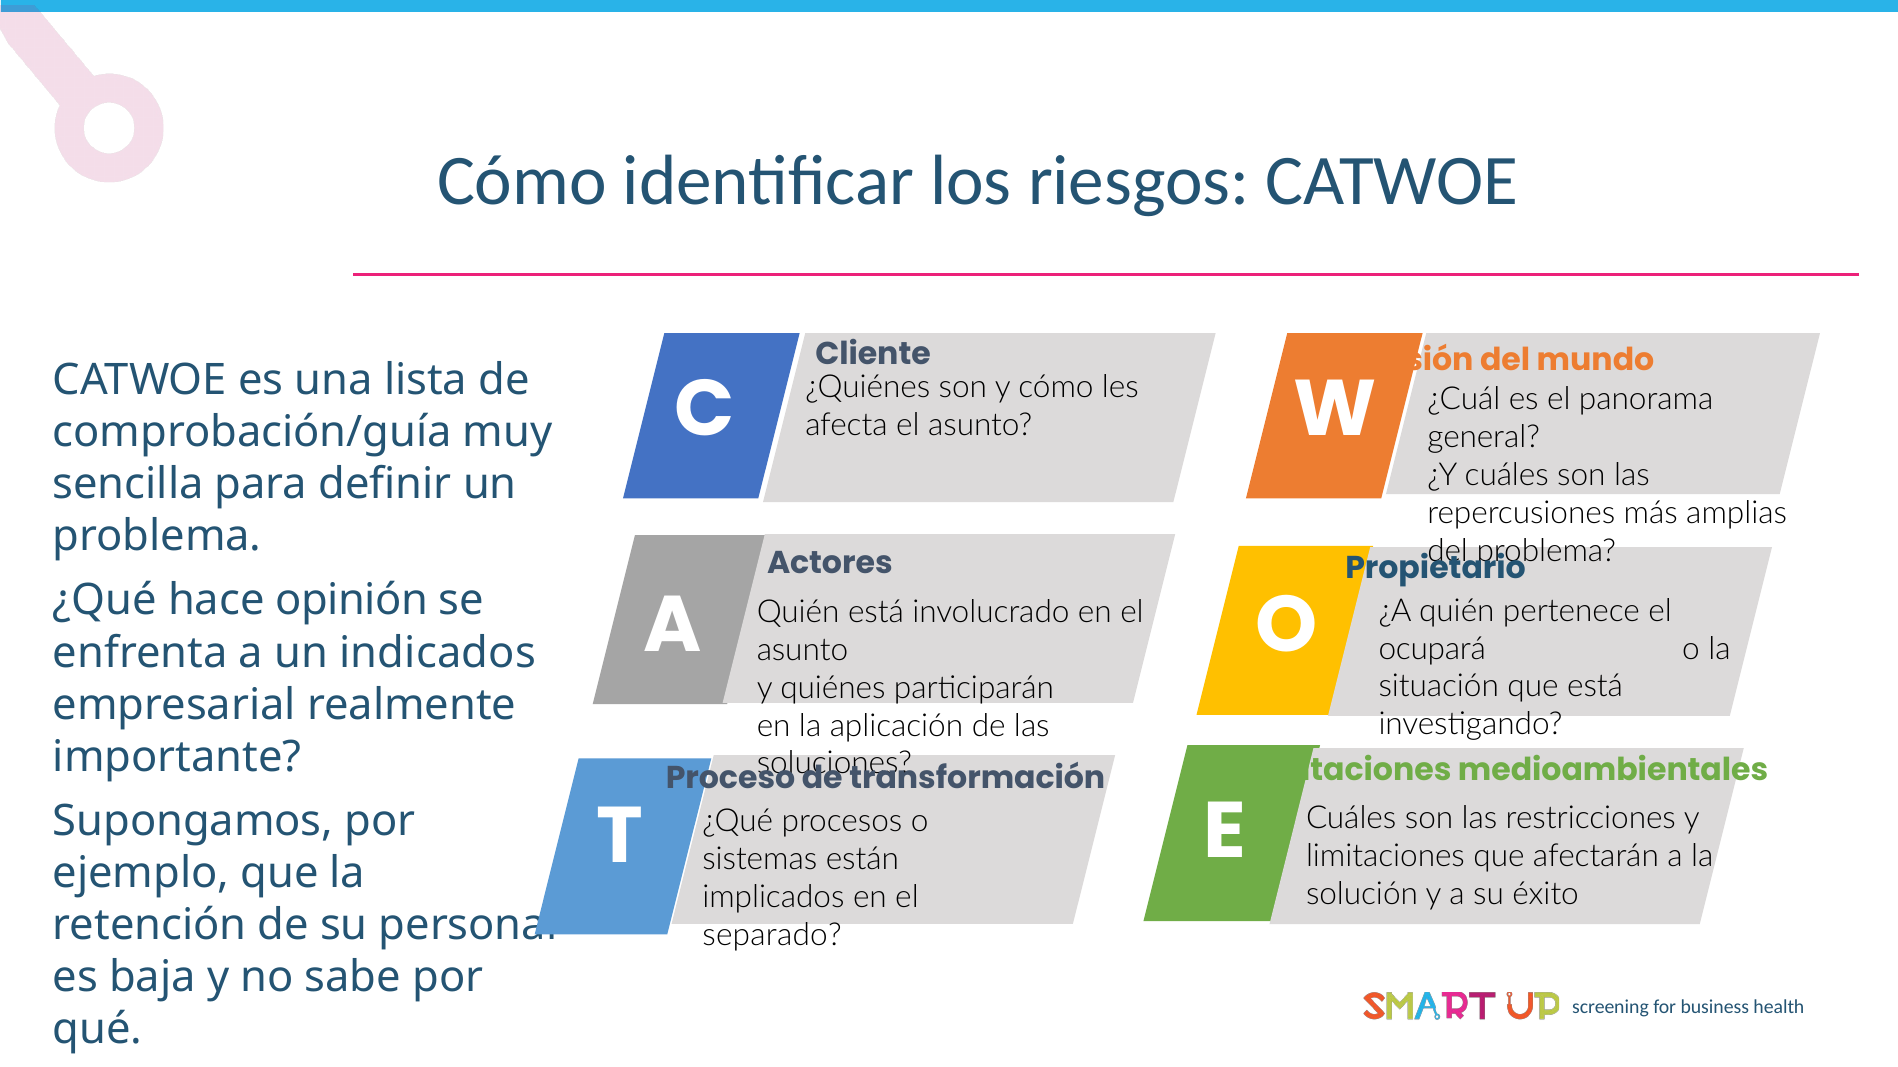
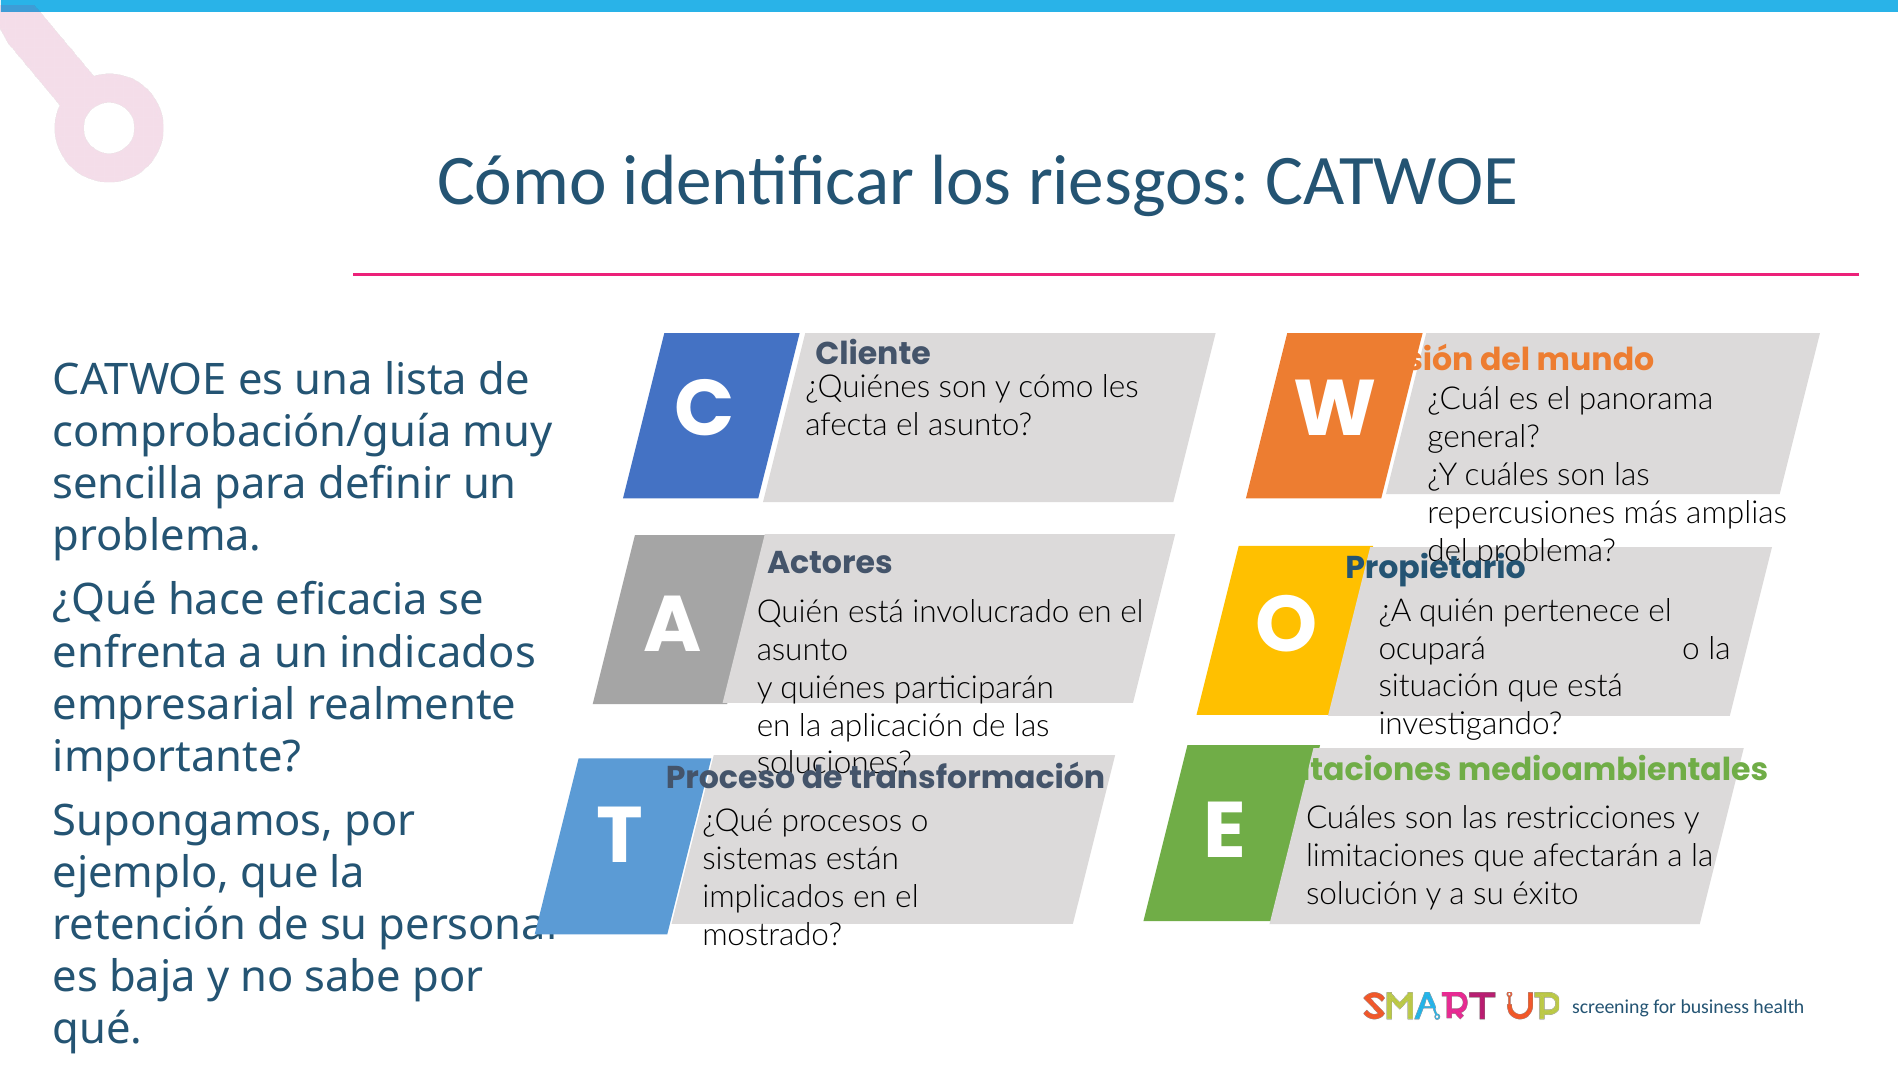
opinión: opinión -> eficacia
separado: separado -> mostrado
